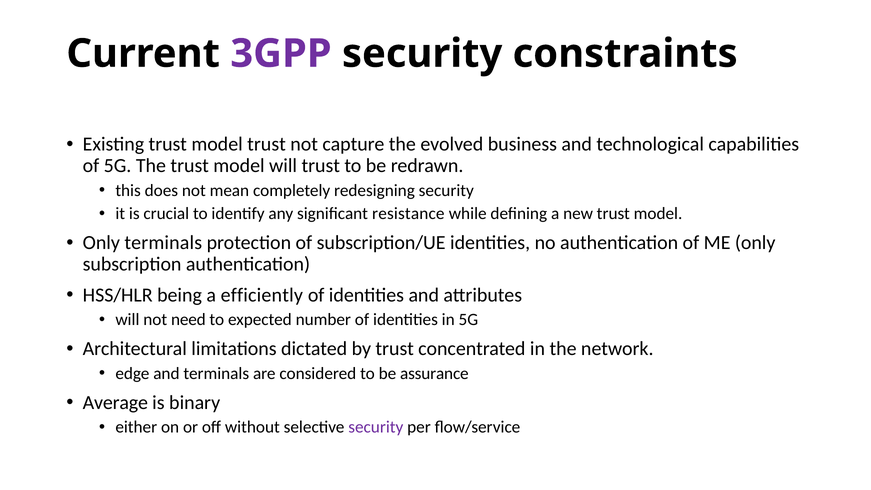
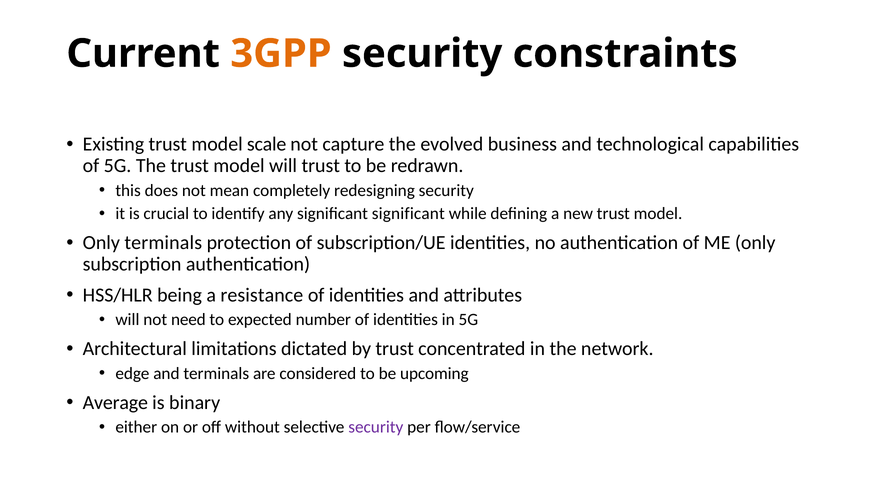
3GPP colour: purple -> orange
model trust: trust -> scale
significant resistance: resistance -> significant
efficiently: efficiently -> resistance
assurance: assurance -> upcoming
